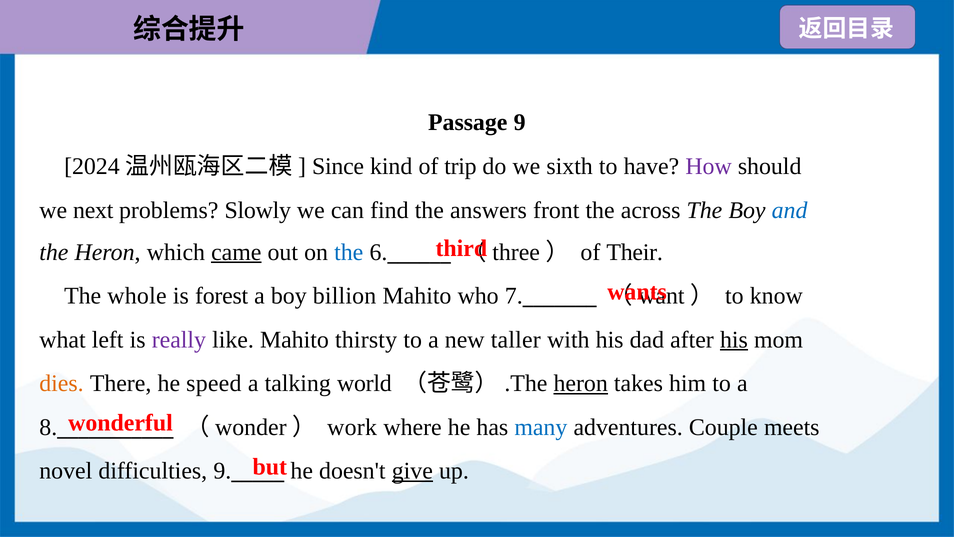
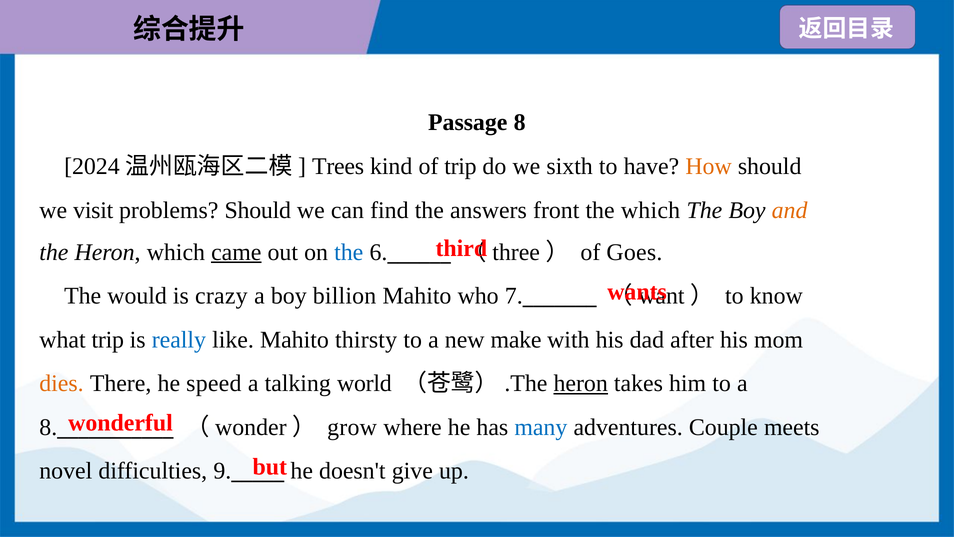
Passage 9: 9 -> 8
Since: Since -> Trees
How colour: purple -> orange
next: next -> visit
problems Slowly: Slowly -> Should
the across: across -> which
and colour: blue -> orange
Their: Their -> Goes
whole: whole -> would
forest: forest -> crazy
what left: left -> trip
really colour: purple -> blue
taller: taller -> make
his at (734, 339) underline: present -> none
work: work -> grow
give underline: present -> none
